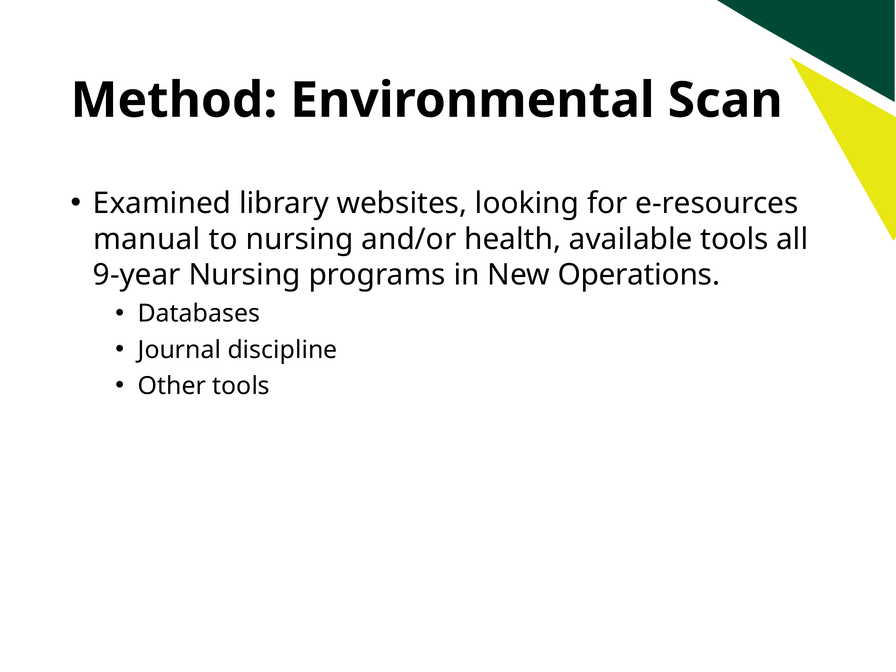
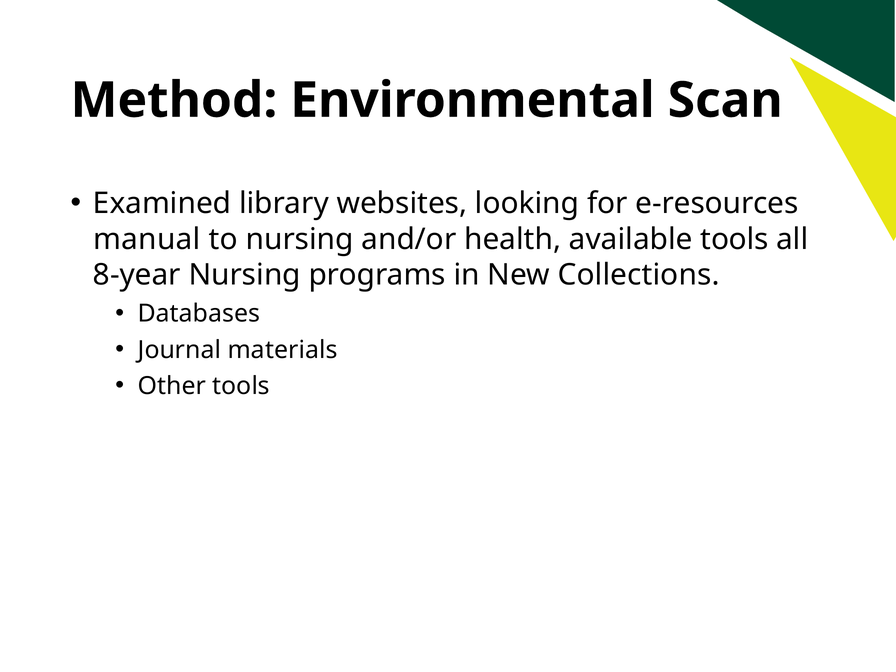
9-year: 9-year -> 8-year
Operations: Operations -> Collections
discipline: discipline -> materials
